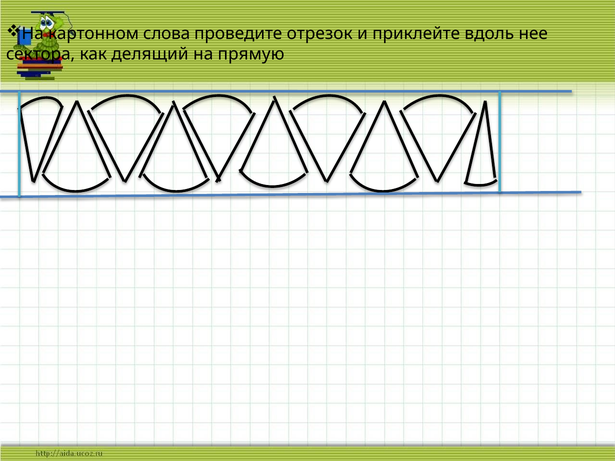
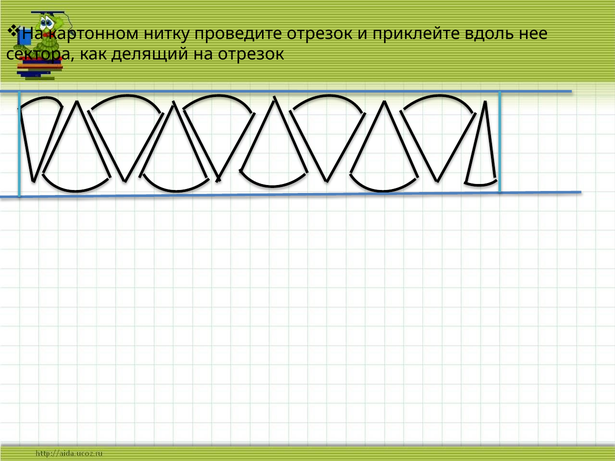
слова: слова -> нитку
на прямую: прямую -> отрезок
